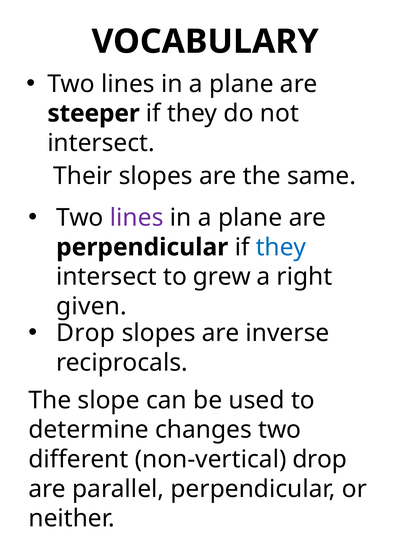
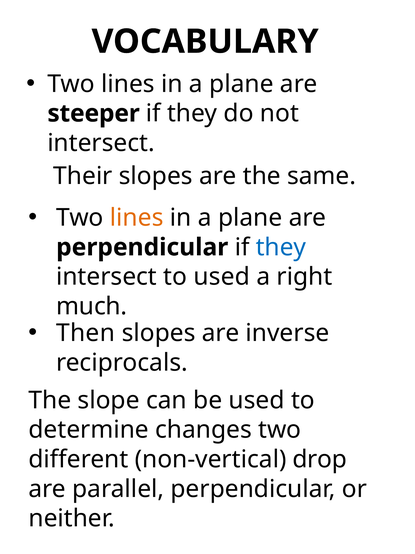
lines at (137, 217) colour: purple -> orange
to grew: grew -> used
given: given -> much
Drop at (86, 333): Drop -> Then
